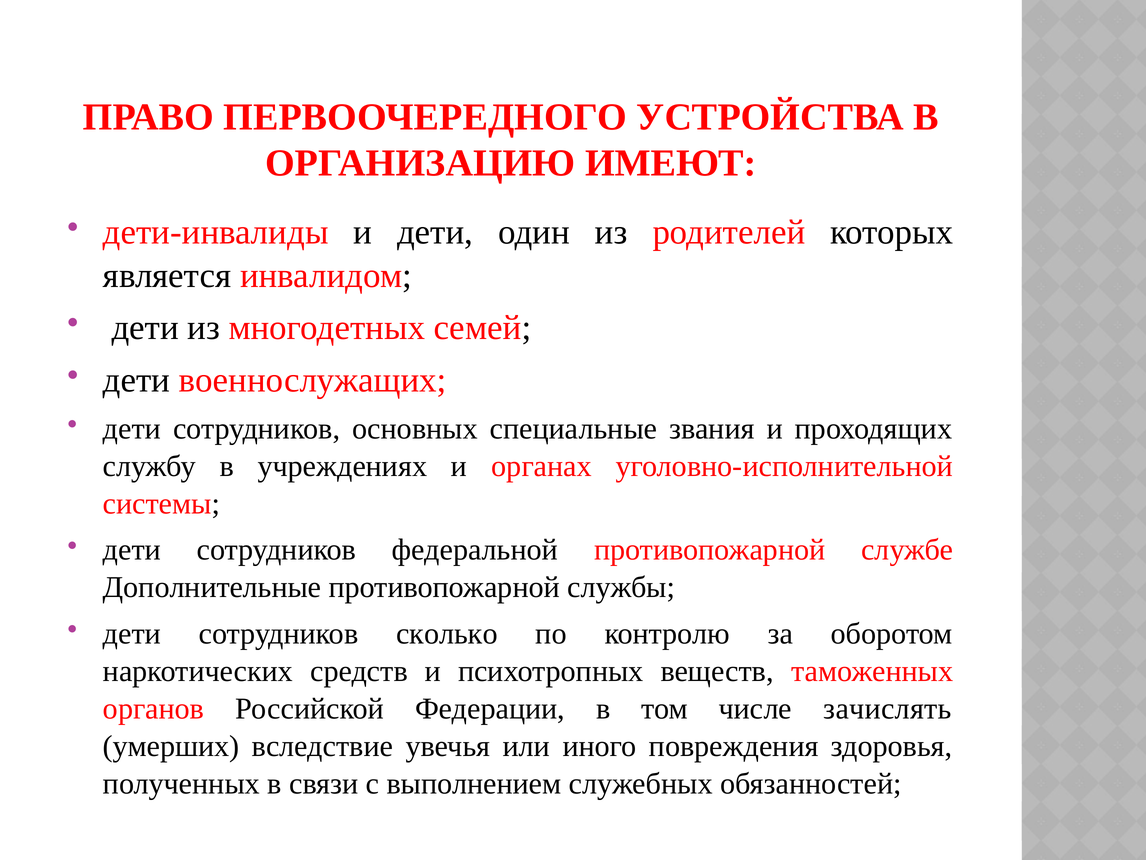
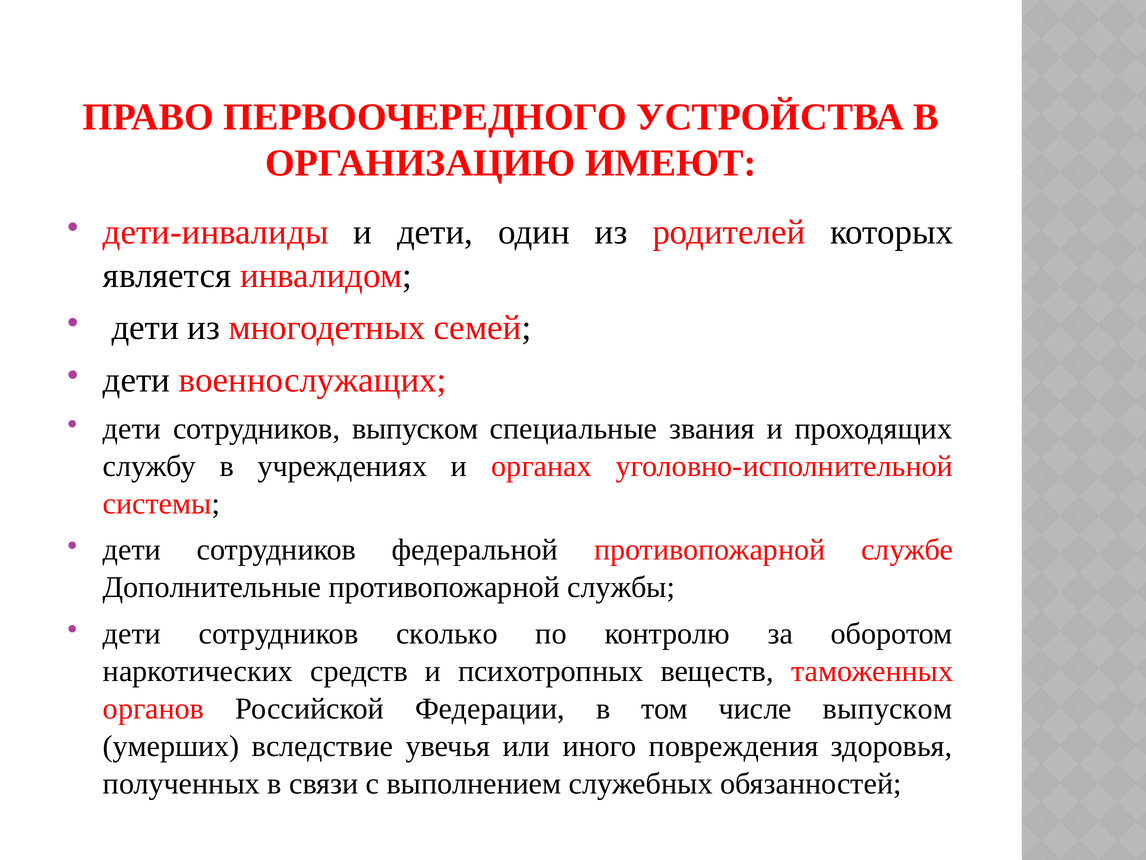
сотрудников основных: основных -> выпуском
числе зачислять: зачислять -> выпуском
